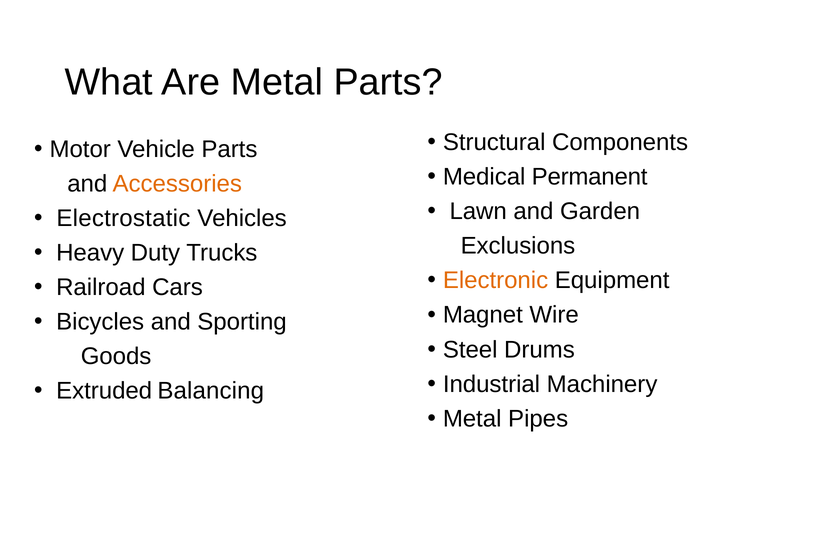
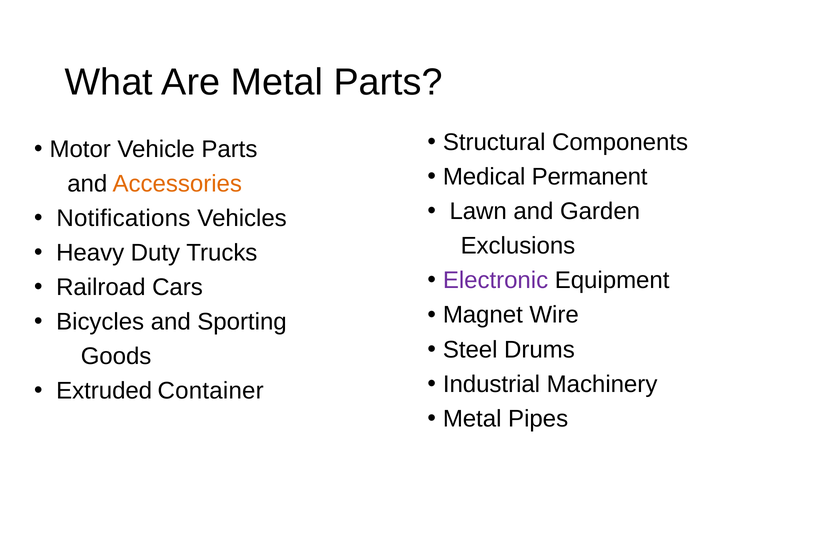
Electrostatic: Electrostatic -> Notifications
Electronic colour: orange -> purple
Balancing: Balancing -> Container
